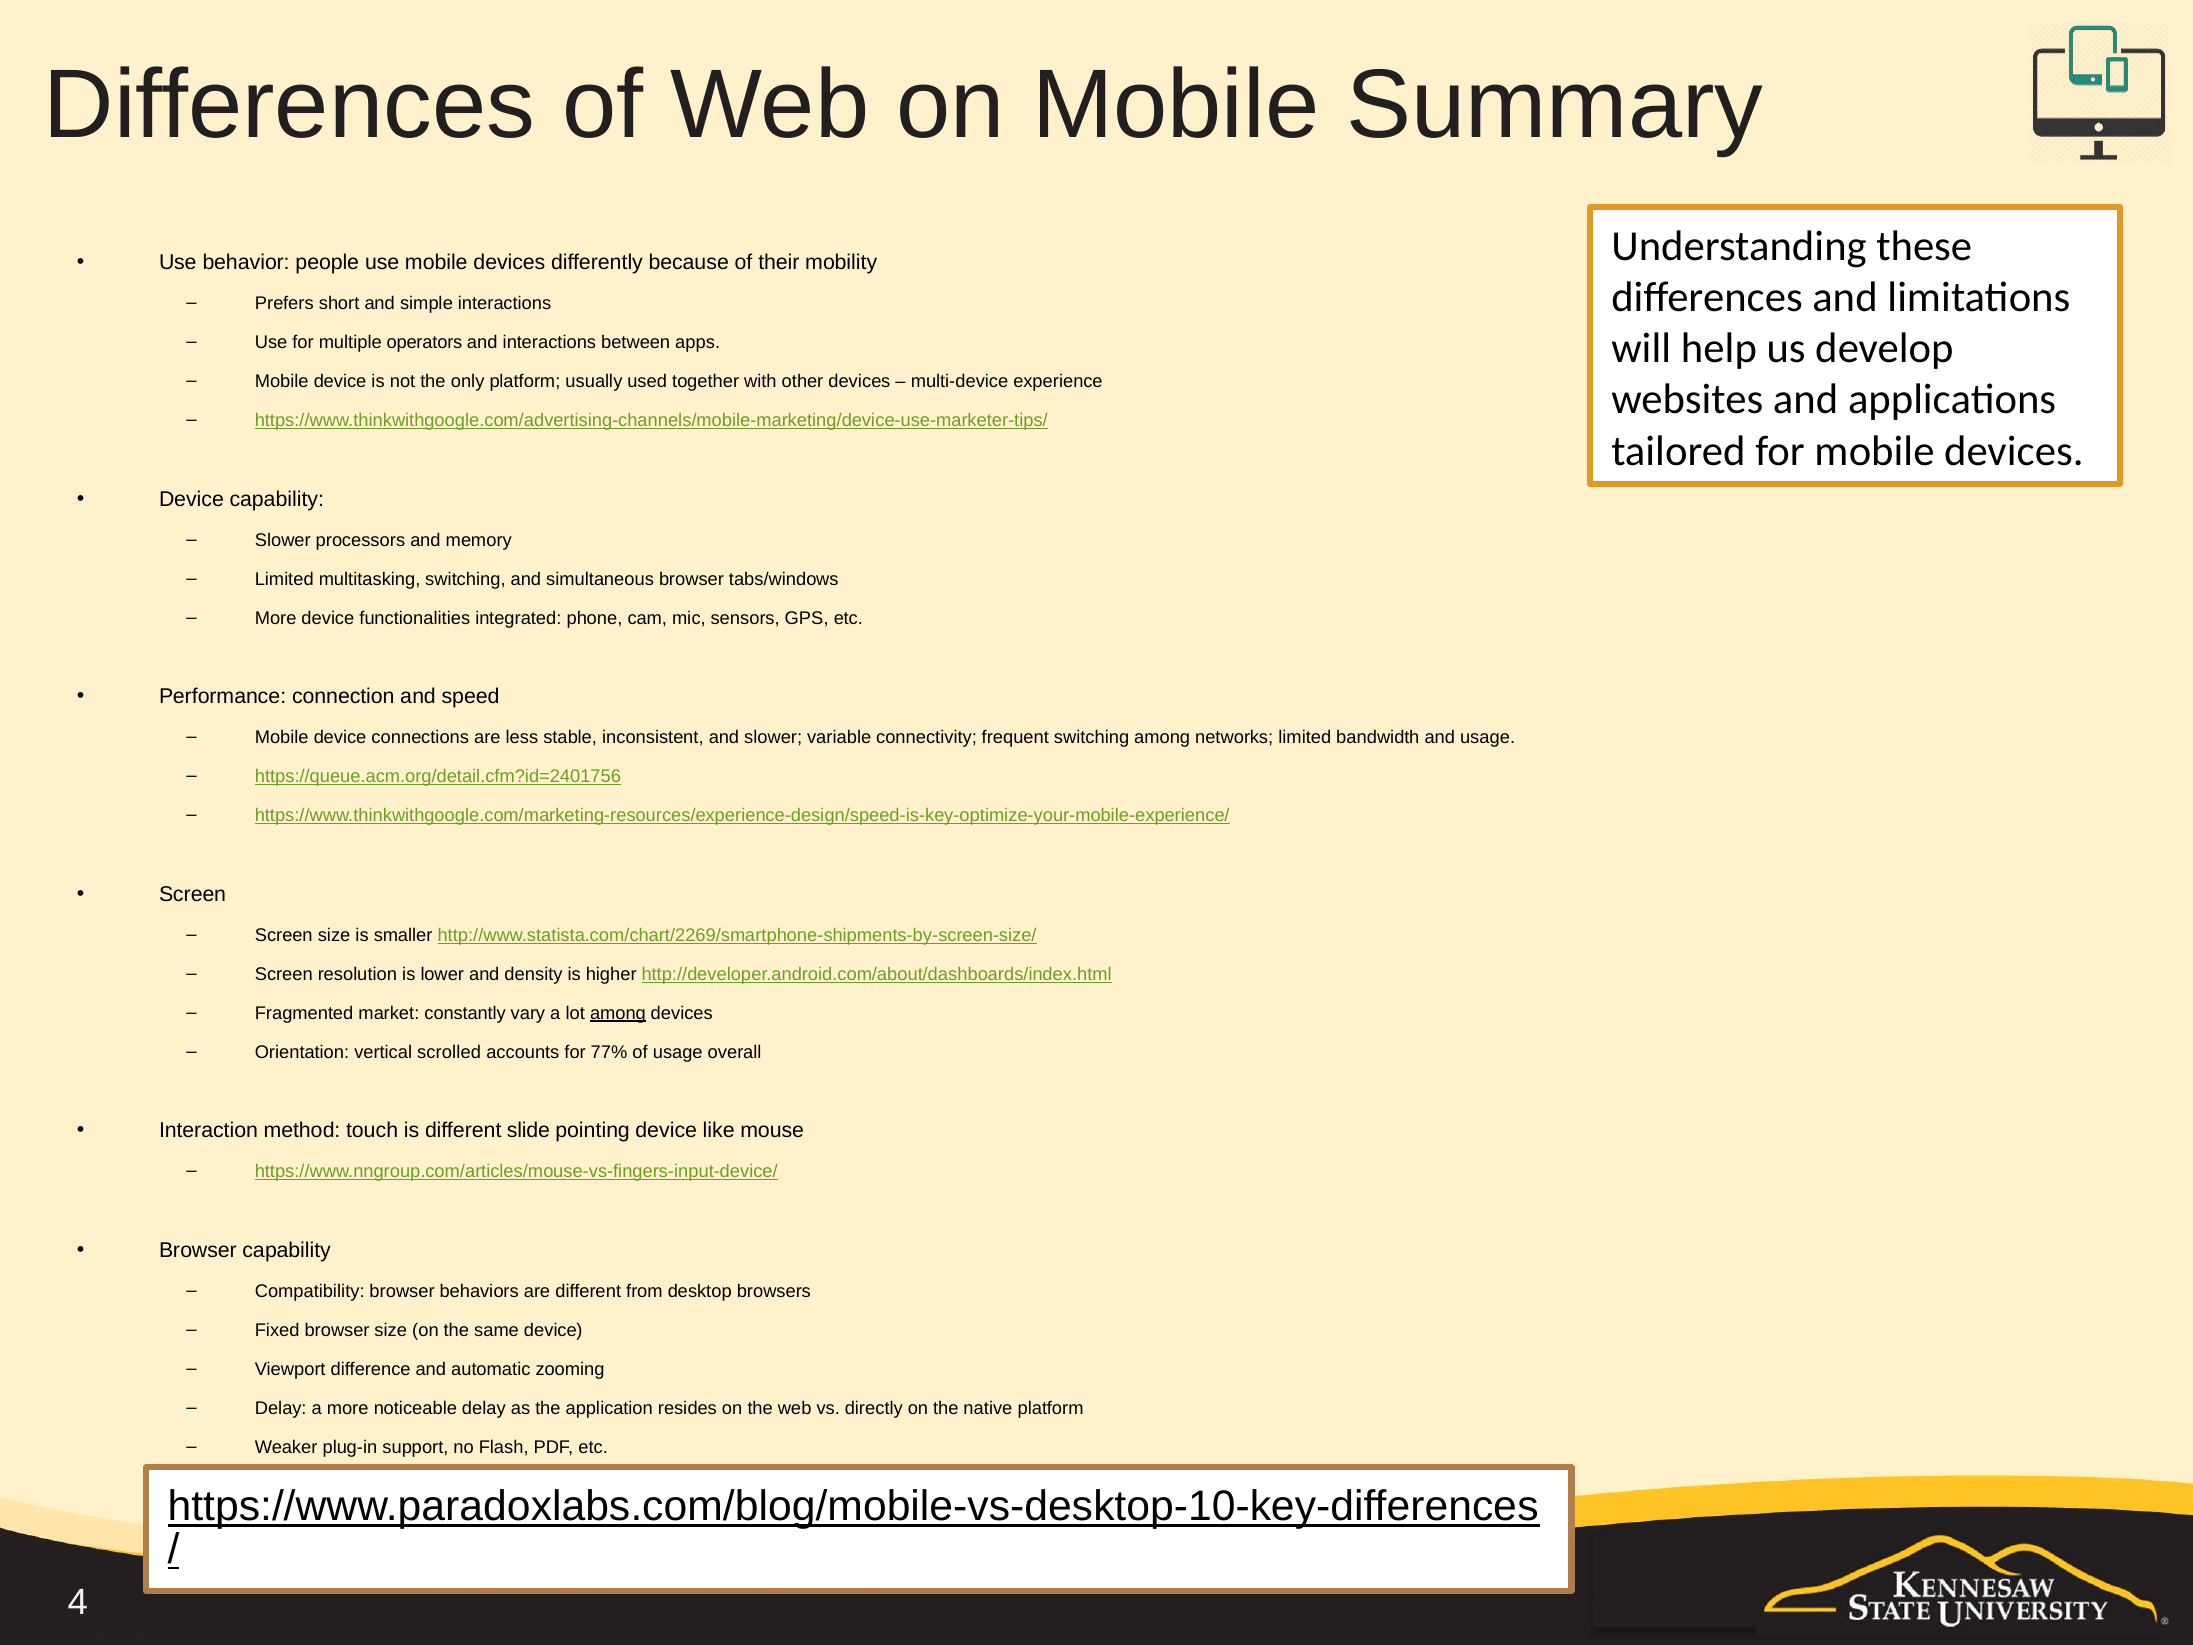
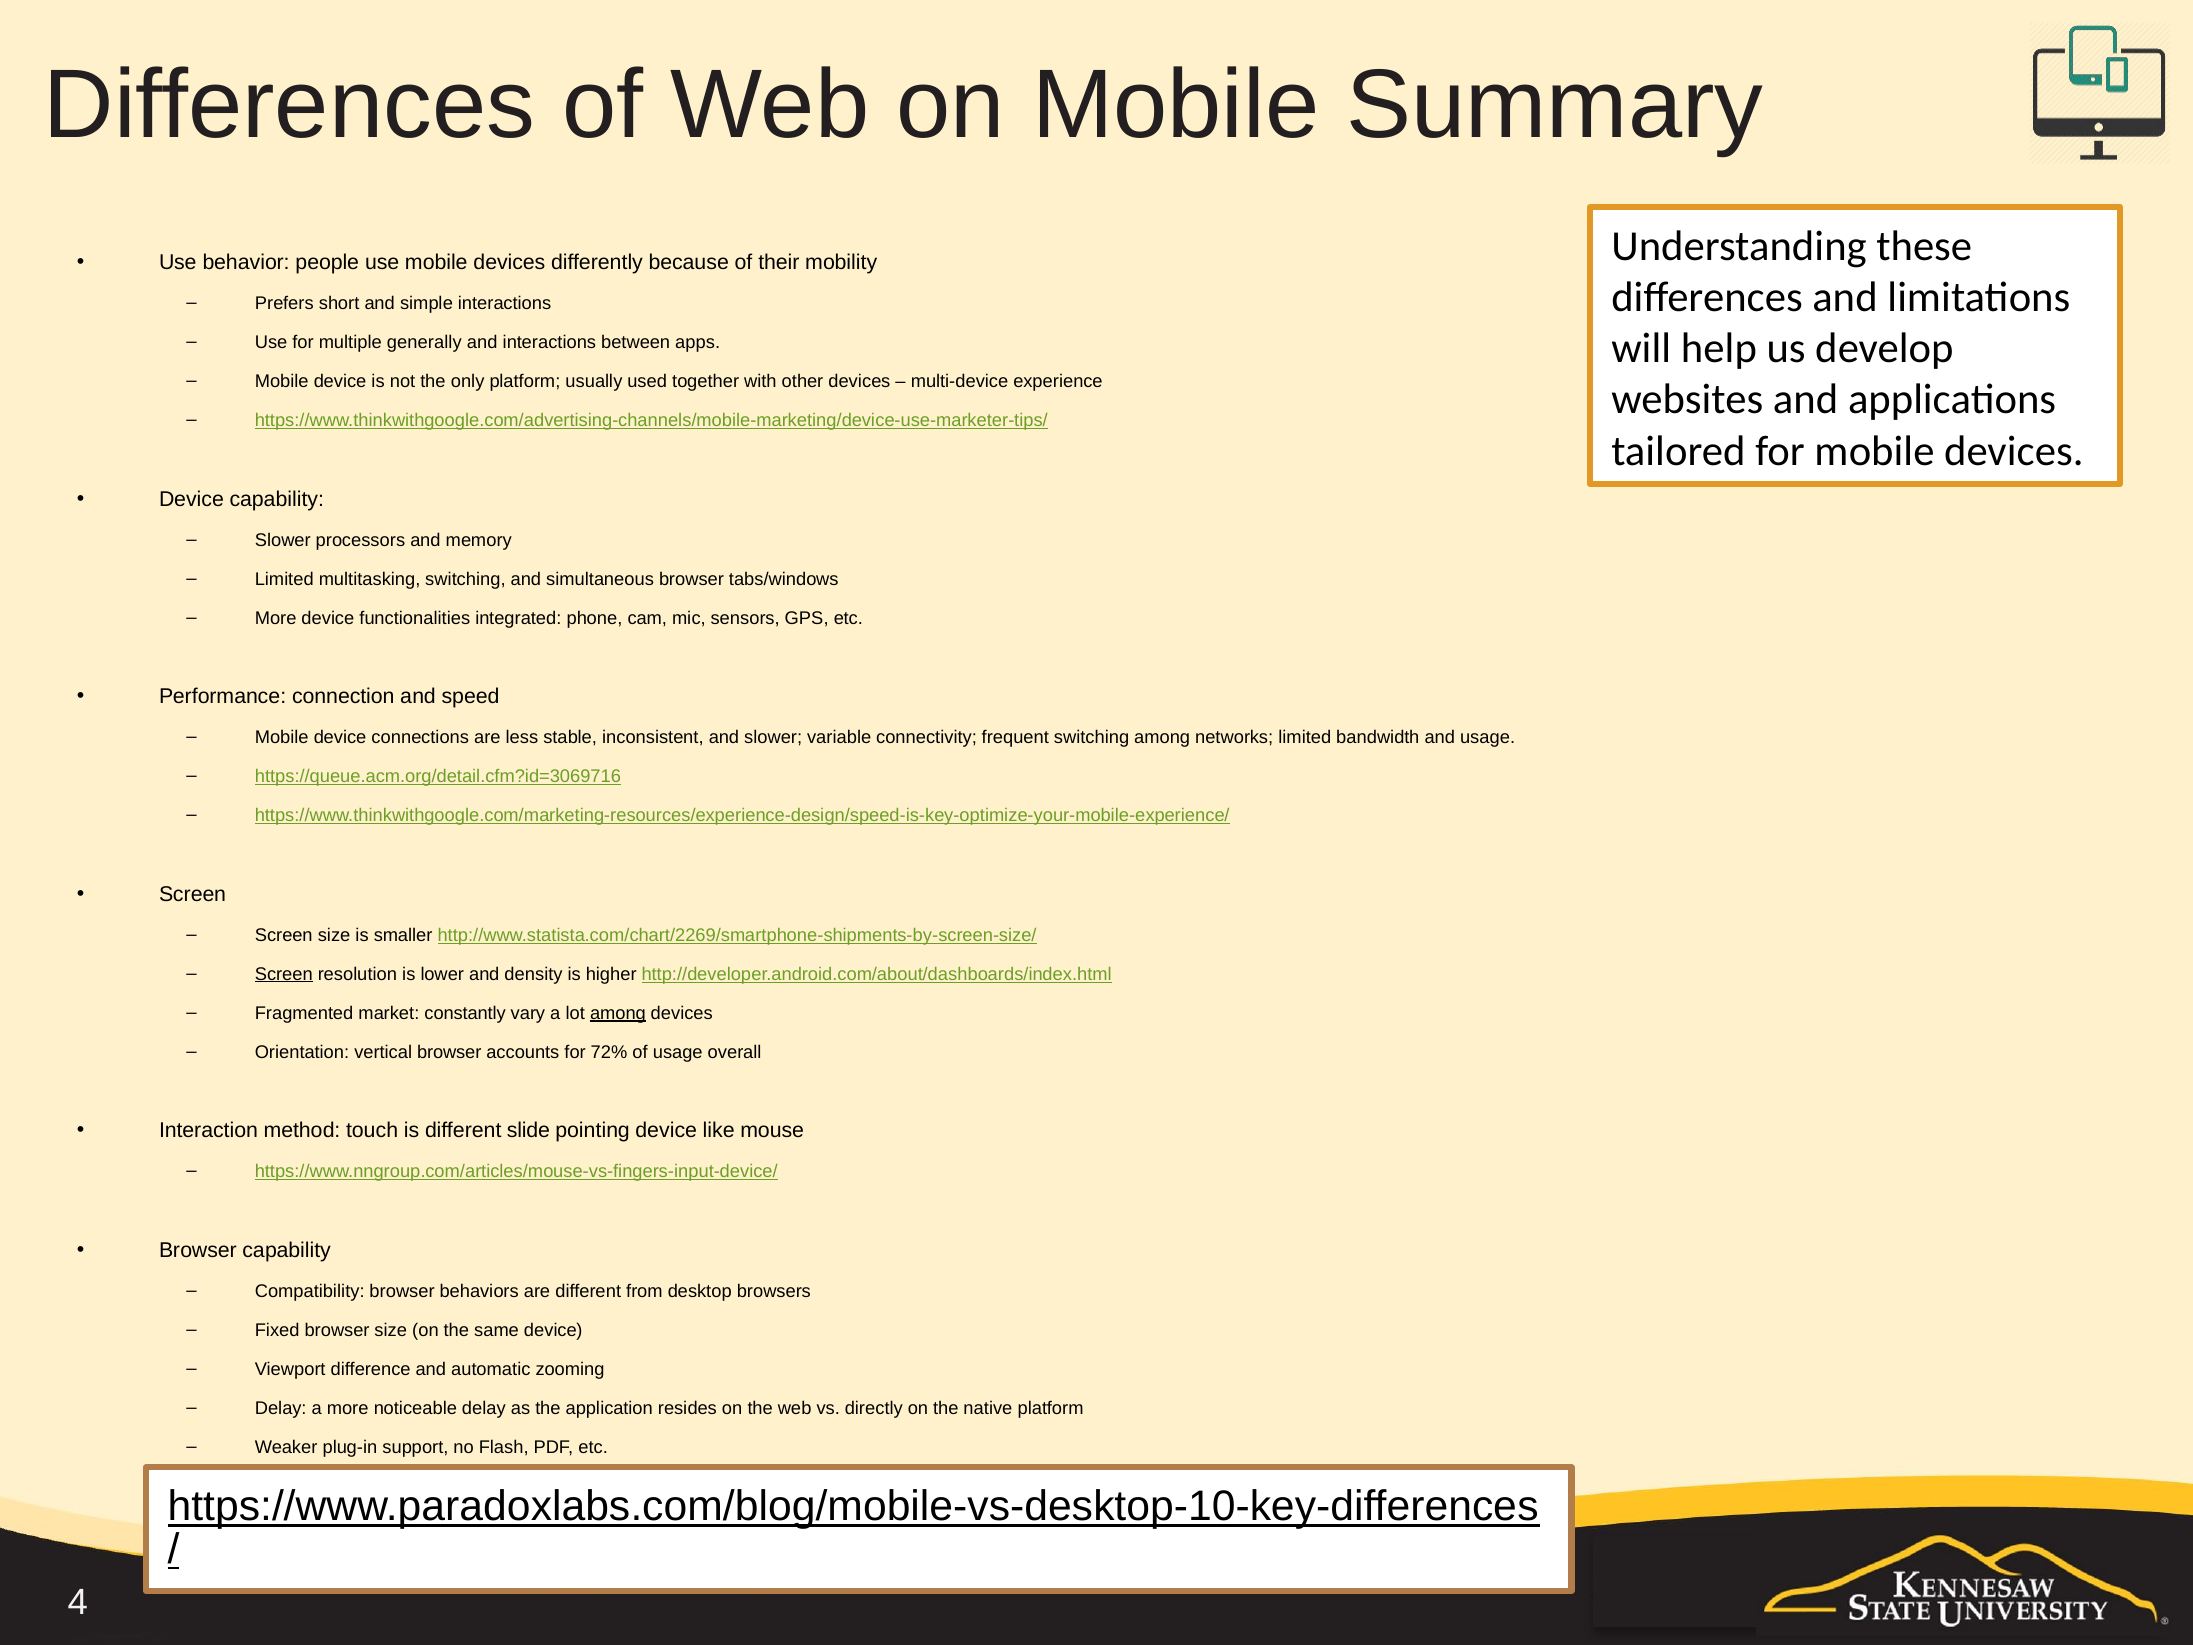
operators: operators -> generally
https://queue.acm.org/detail.cfm?id=2401756: https://queue.acm.org/detail.cfm?id=2401756 -> https://queue.acm.org/detail.cfm?id=3069716
Screen at (284, 974) underline: none -> present
vertical scrolled: scrolled -> browser
77%: 77% -> 72%
